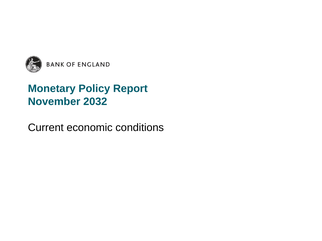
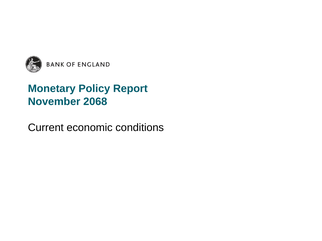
2032: 2032 -> 2068
